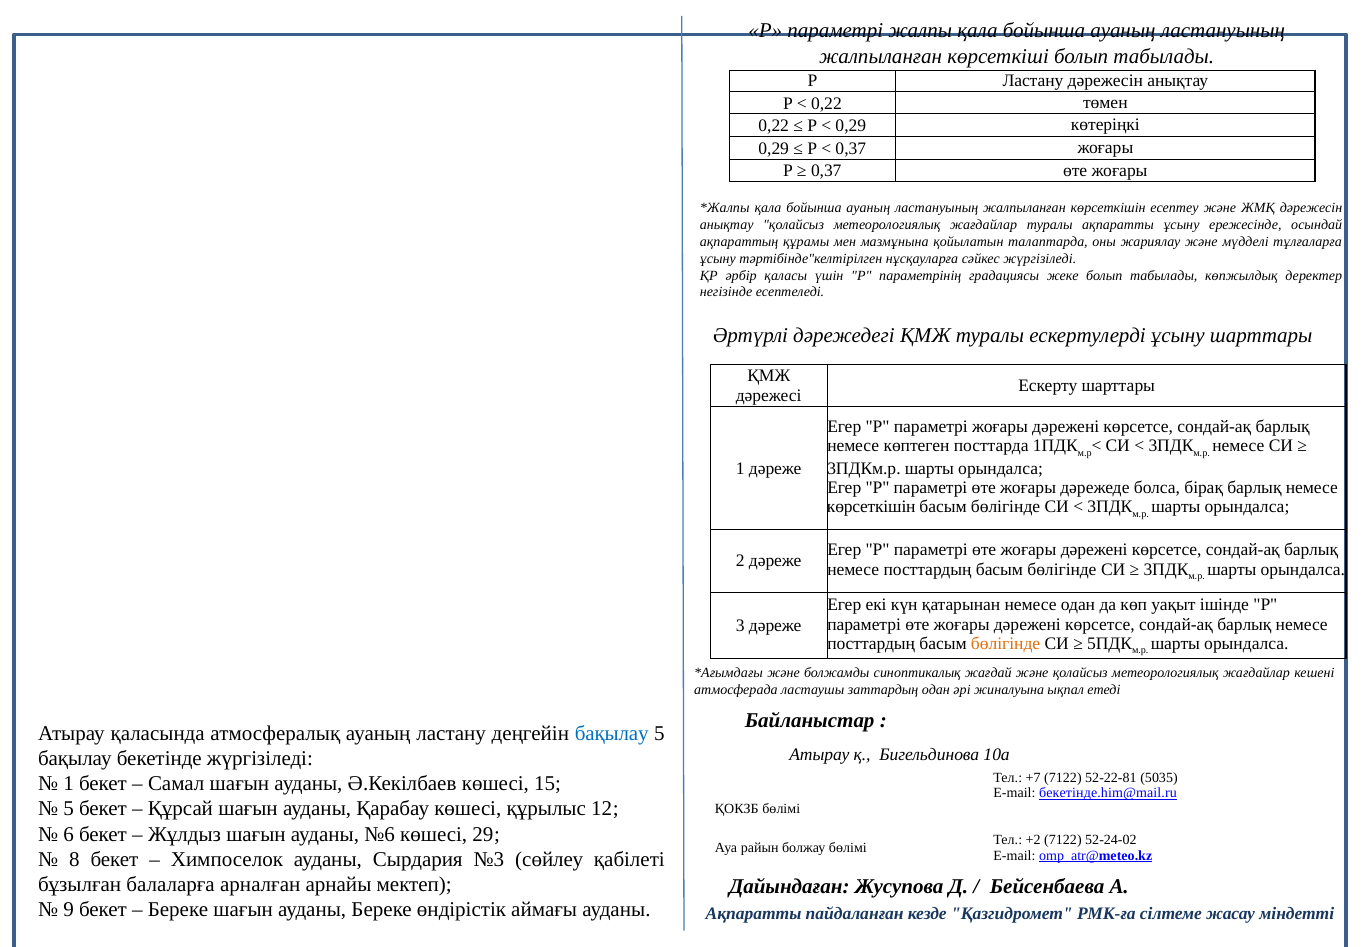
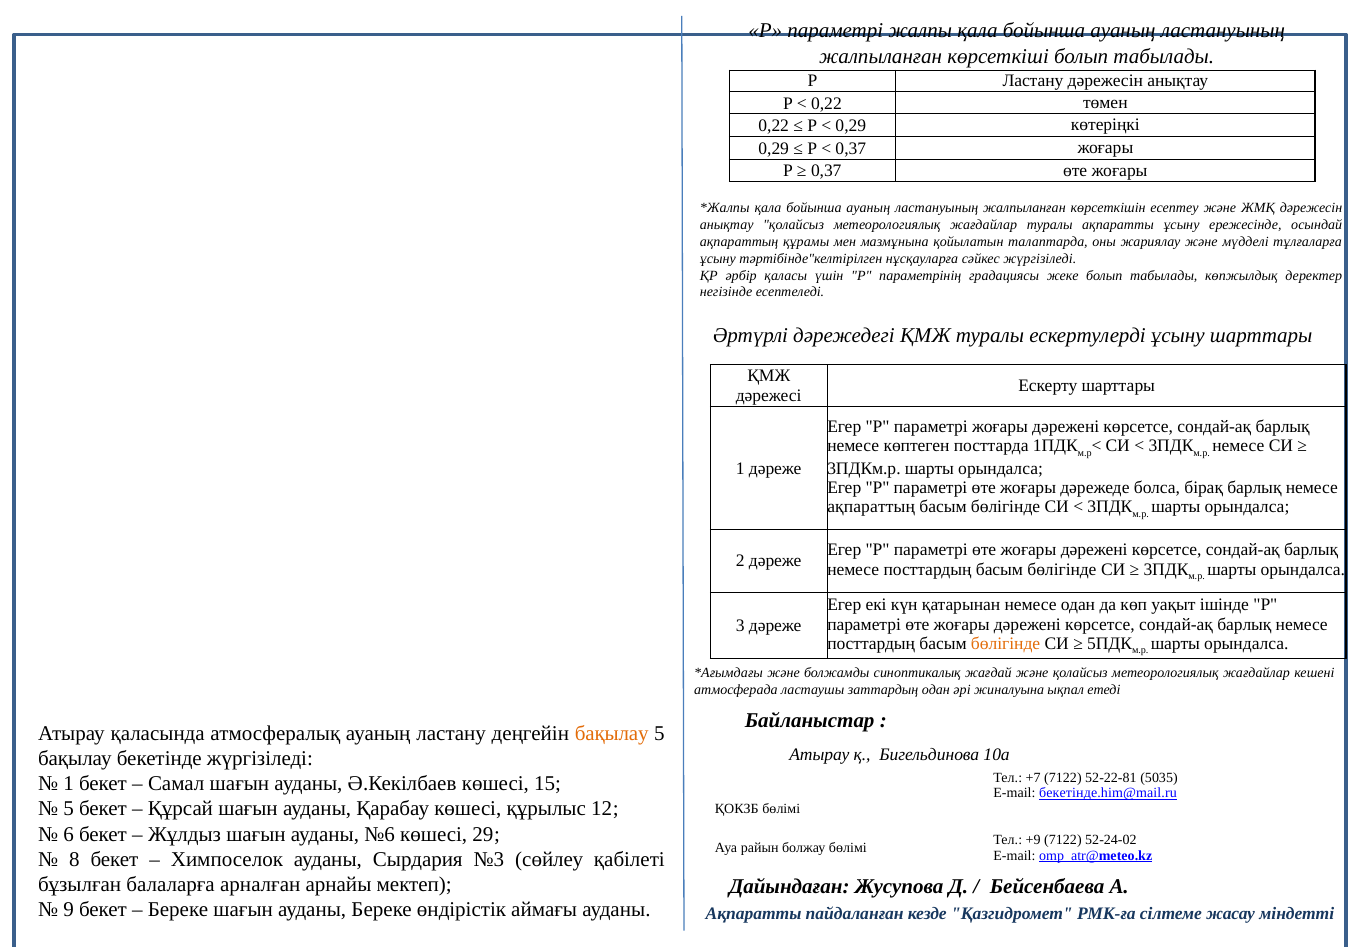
көрсеткішін at (871, 507): көрсеткішін -> ақпараттың
бақылау at (612, 733) colour: blue -> orange
+2: +2 -> +9
